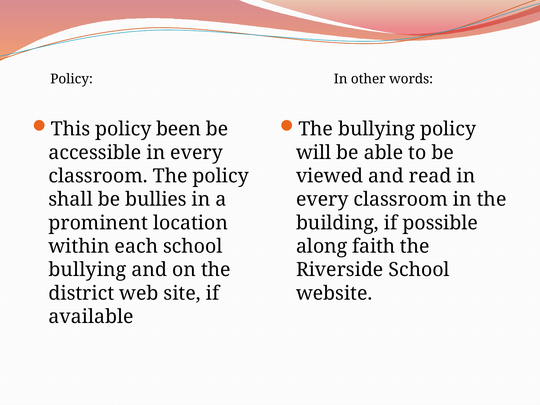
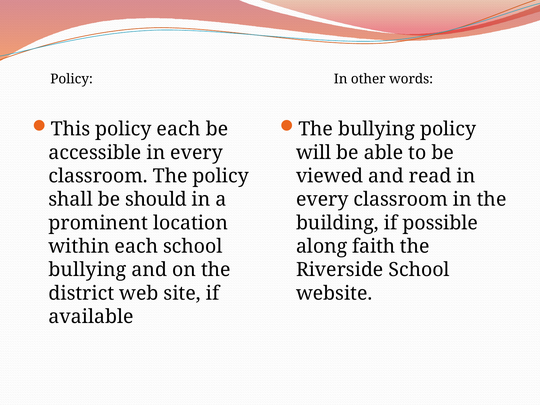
policy been: been -> each
bullies: bullies -> should
